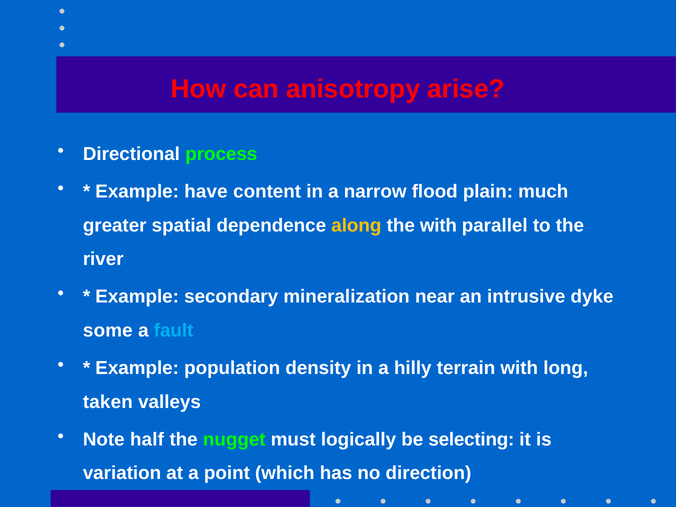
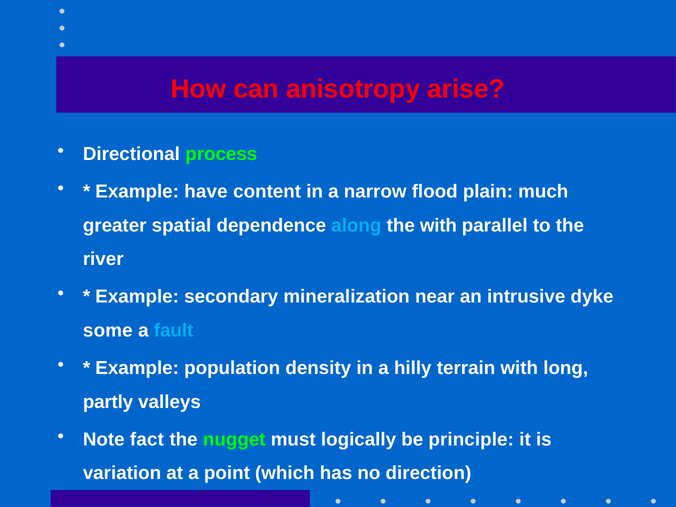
along colour: yellow -> light blue
taken: taken -> partly
half: half -> fact
selecting: selecting -> principle
